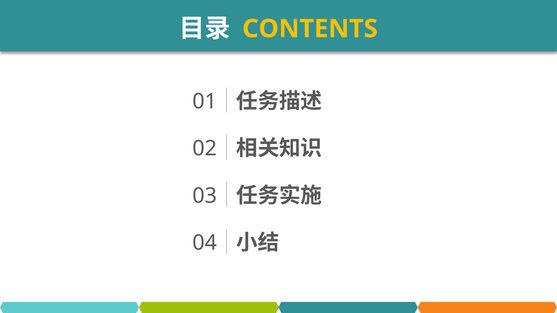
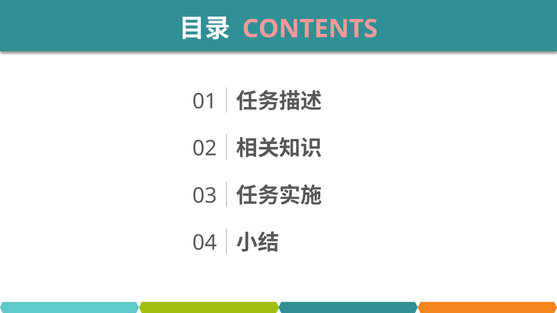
CONTENTS colour: yellow -> pink
